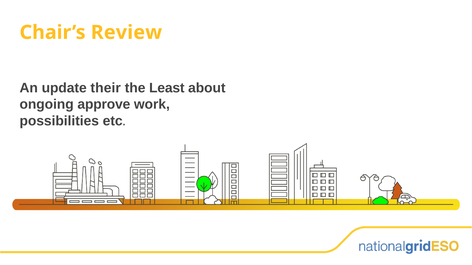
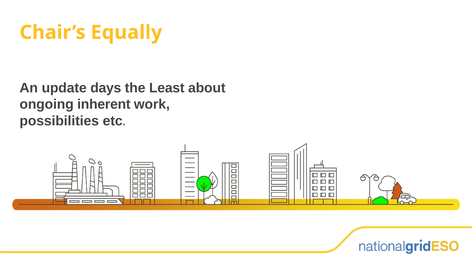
Review: Review -> Equally
their: their -> days
approve: approve -> inherent
